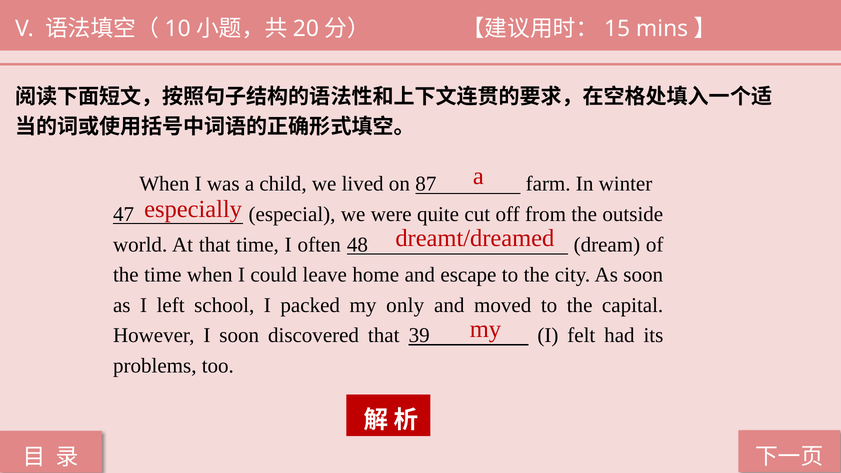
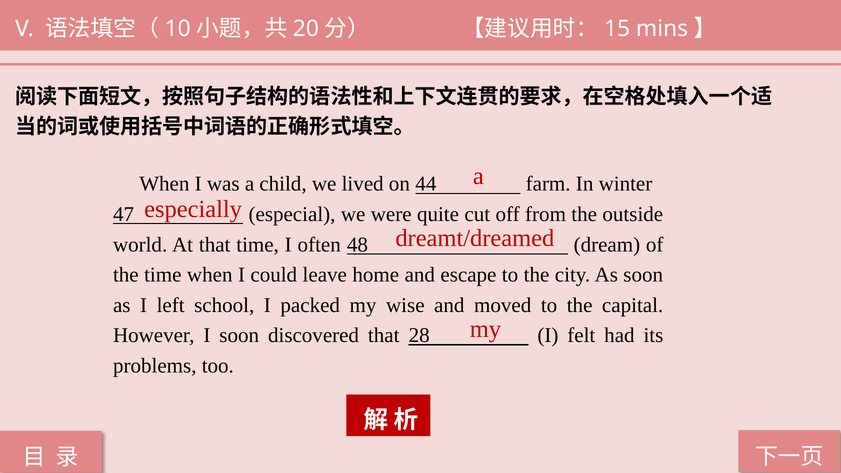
87: 87 -> 44
only: only -> wise
39: 39 -> 28
